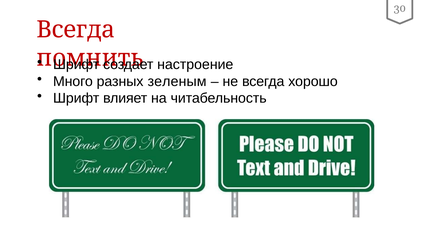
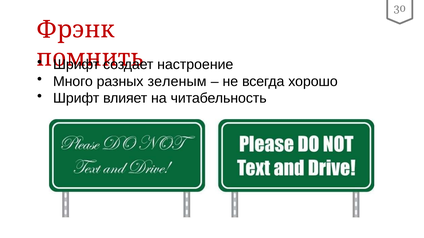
Всегда at (76, 30): Всегда -> Фрэнк
